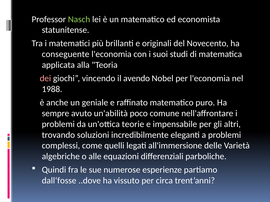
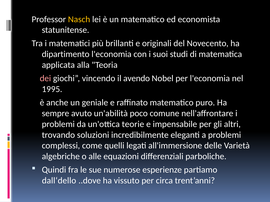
Nasch colour: light green -> yellow
conseguente: conseguente -> dipartimento
1988: 1988 -> 1995
dall‘fosse: dall‘fosse -> dall‘dello
